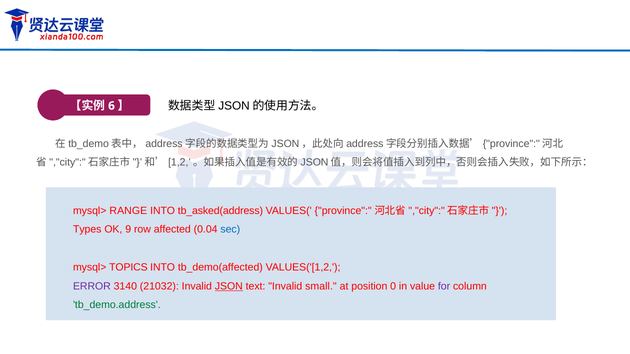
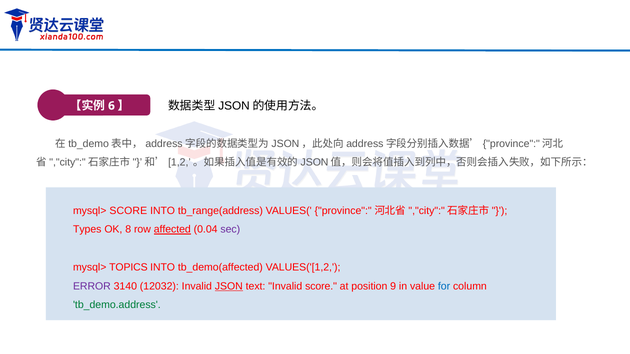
mysql> RANGE: RANGE -> SCORE
tb_asked(address: tb_asked(address -> tb_range(address
9: 9 -> 8
affected underline: none -> present
sec colour: blue -> purple
21032: 21032 -> 12032
Invalid small: small -> score
0: 0 -> 9
for colour: purple -> blue
